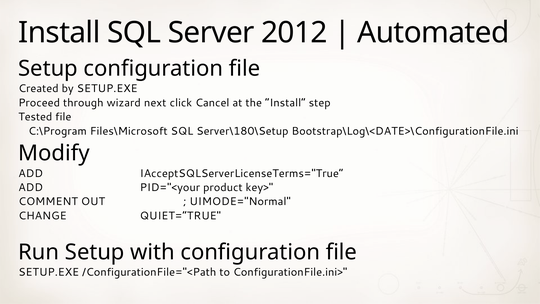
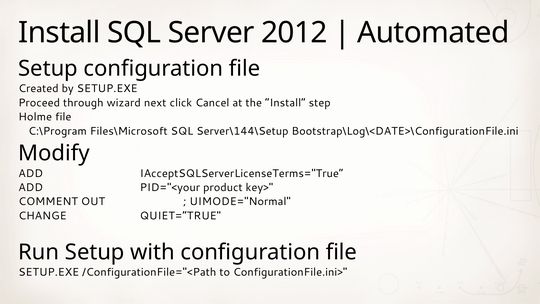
Tested: Tested -> Holme
Server\180\Setup: Server\180\Setup -> Server\144\Setup
